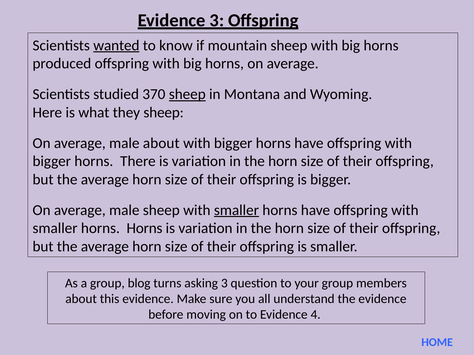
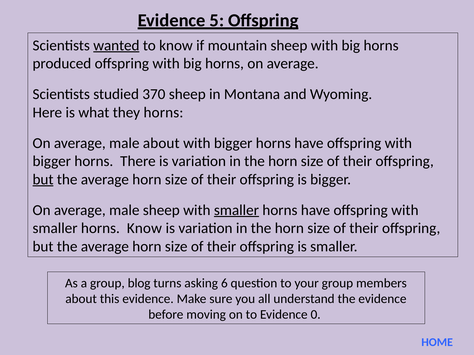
Evidence 3: 3 -> 5
sheep at (187, 94) underline: present -> none
they sheep: sheep -> horns
but at (43, 180) underline: none -> present
horns Horns: Horns -> Know
asking 3: 3 -> 6
4: 4 -> 0
